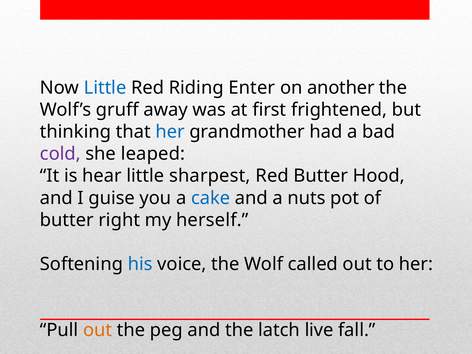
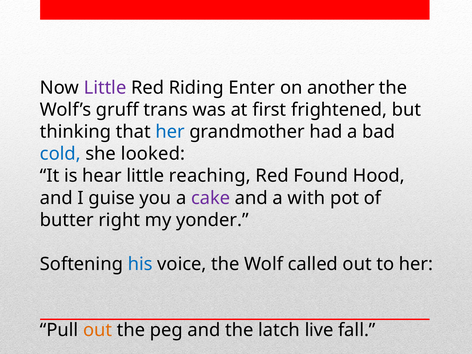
Little at (105, 88) colour: blue -> purple
away: away -> trans
cold colour: purple -> blue
leaped: leaped -> looked
sharpest: sharpest -> reaching
Red Butter: Butter -> Found
cake colour: blue -> purple
nuts: nuts -> with
herself: herself -> yonder
